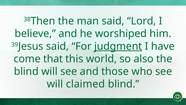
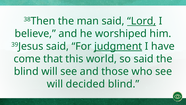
Lord underline: none -> present
so also: also -> said
claimed: claimed -> decided
